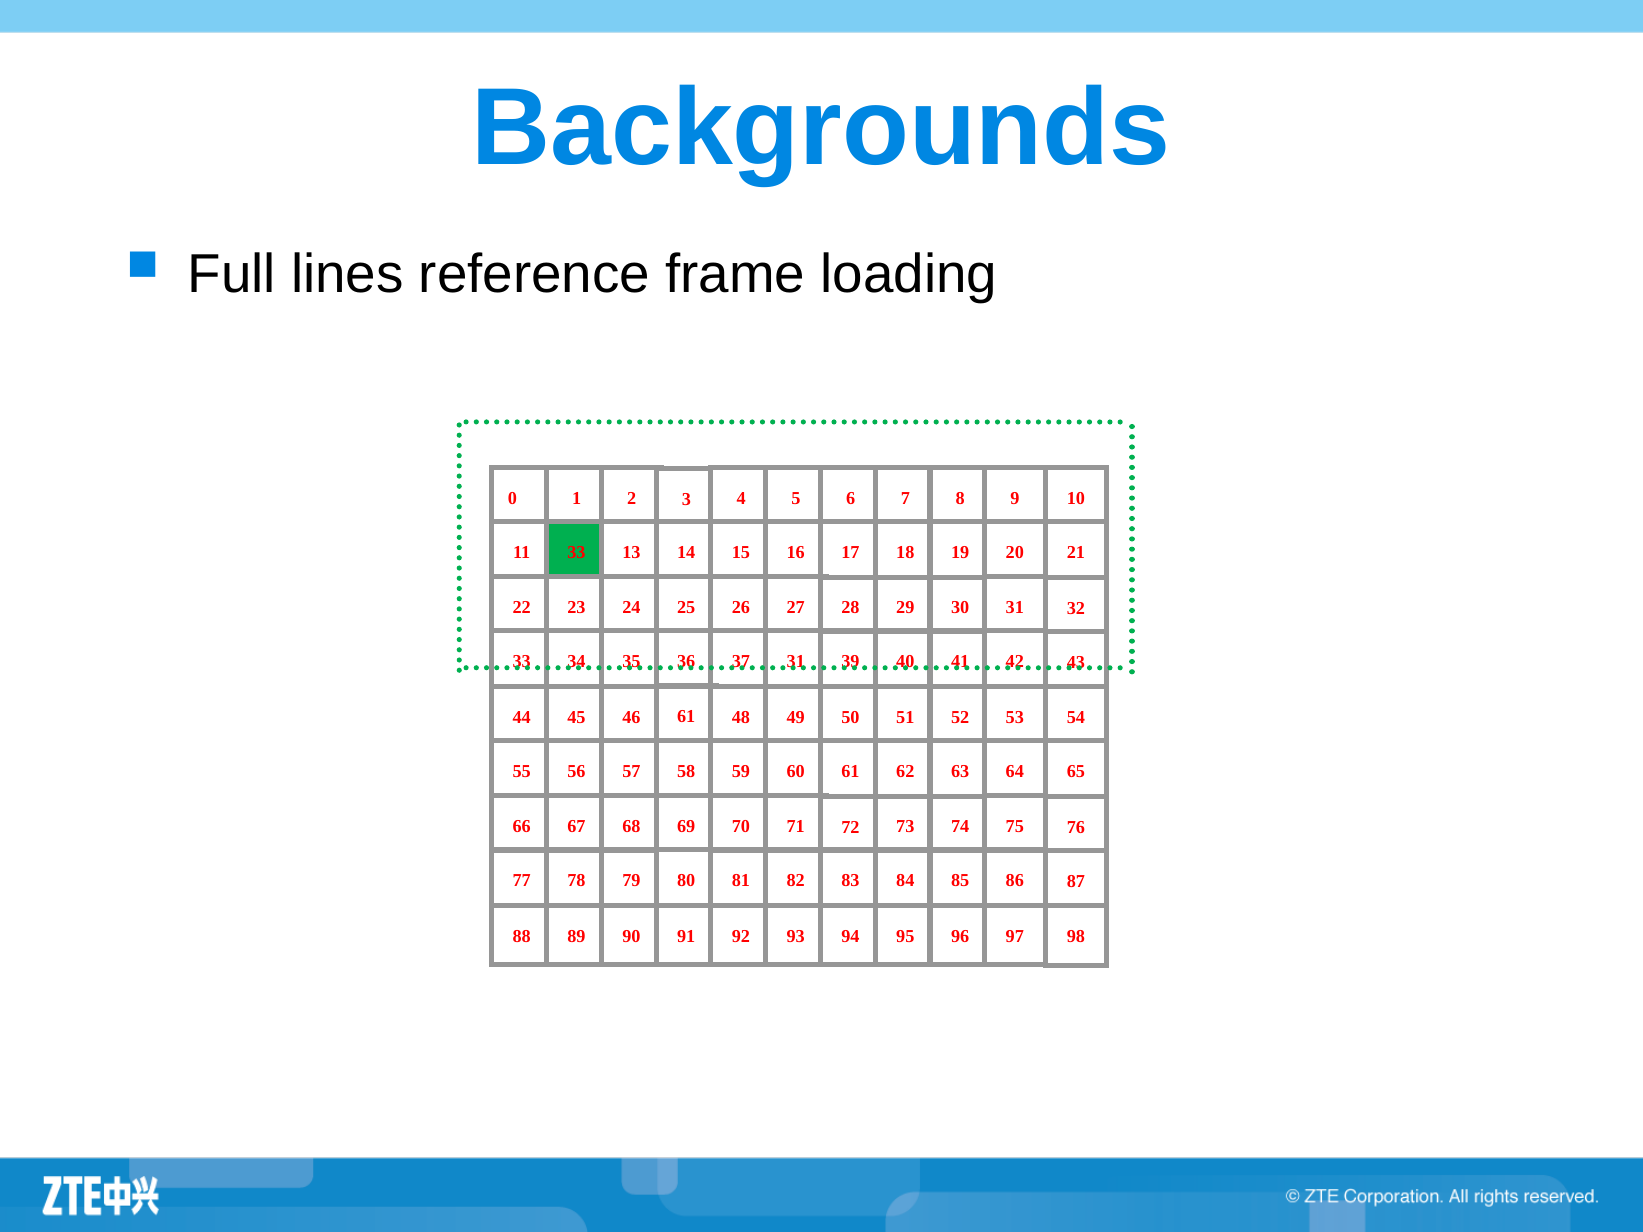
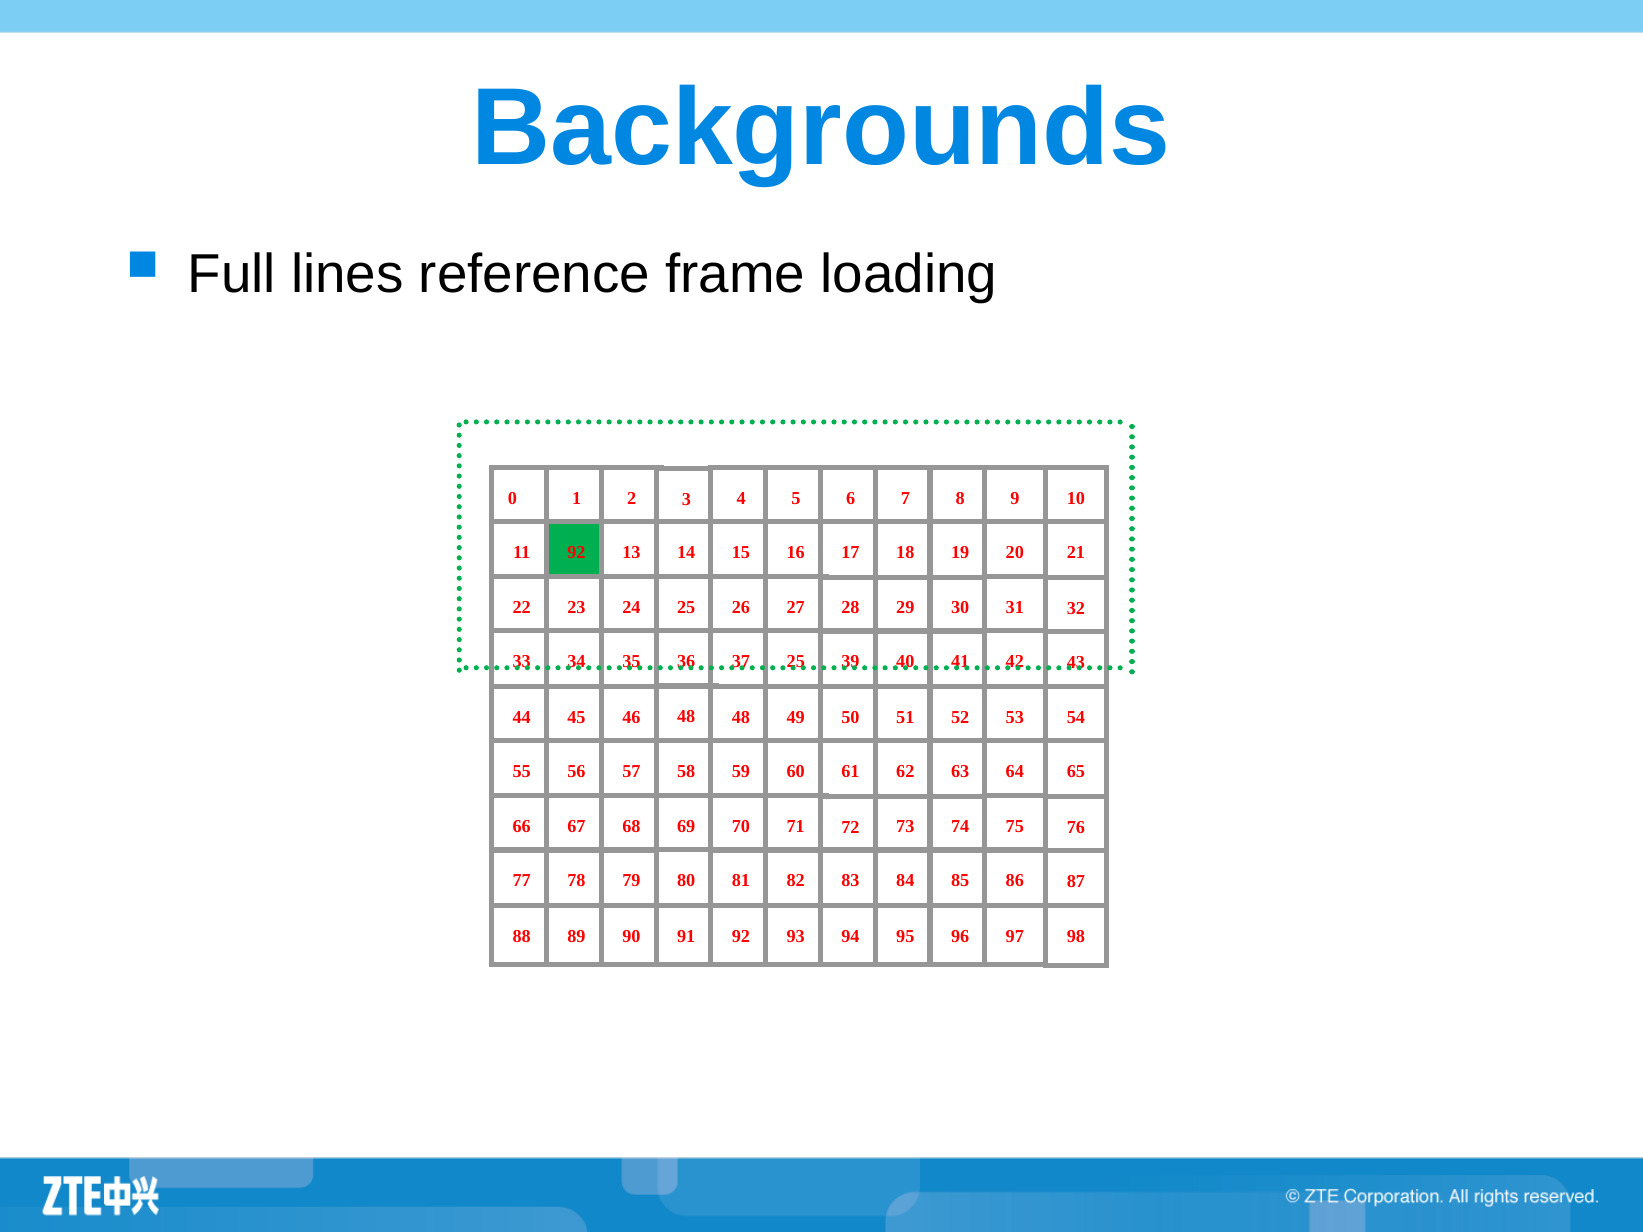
11 33: 33 -> 92
37 31: 31 -> 25
46 61: 61 -> 48
